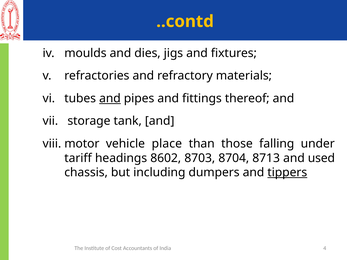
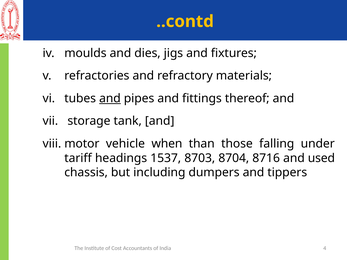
place: place -> when
8602: 8602 -> 1537
8713: 8713 -> 8716
tippers underline: present -> none
